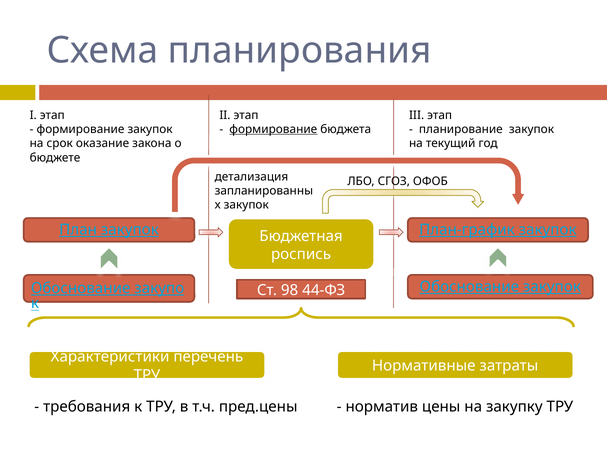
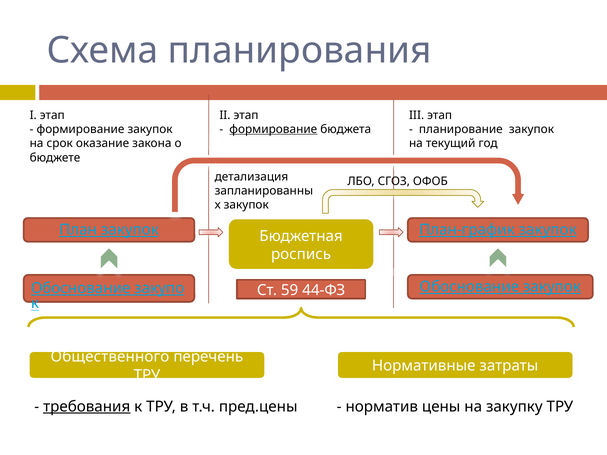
98: 98 -> 59
Характеристики: Характеристики -> Общественного
требования underline: none -> present
